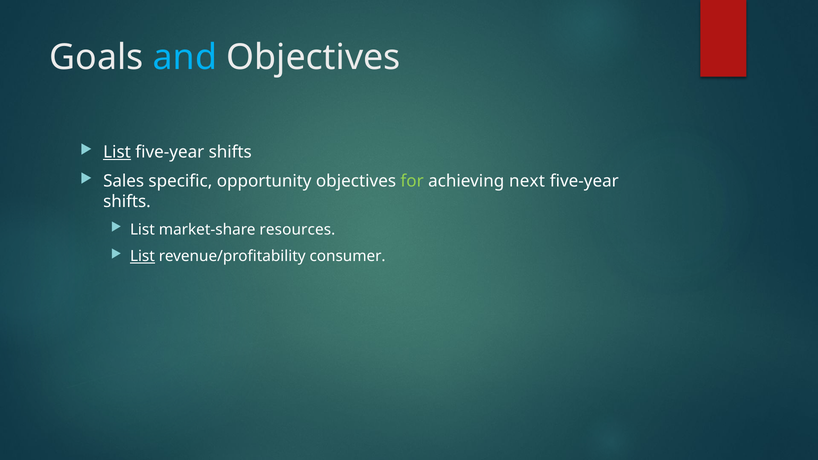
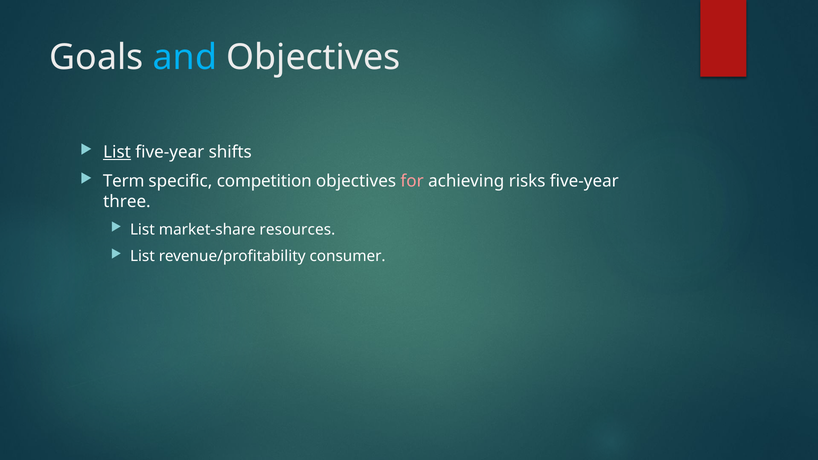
Sales: Sales -> Term
opportunity: opportunity -> competition
for colour: light green -> pink
next: next -> risks
shifts at (127, 202): shifts -> three
List at (142, 256) underline: present -> none
